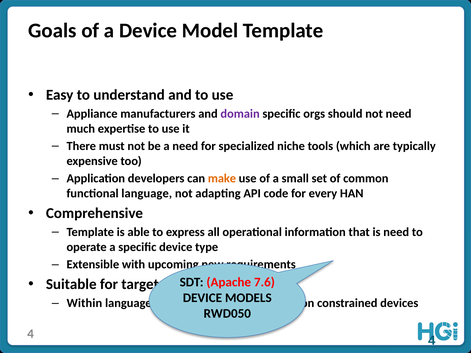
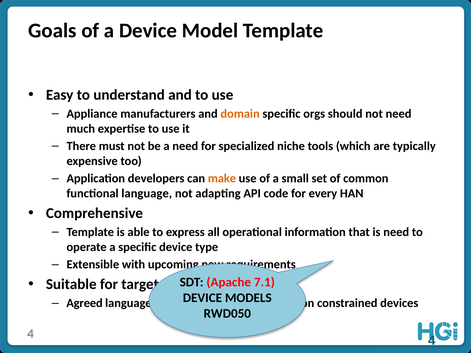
domain colour: purple -> orange
7.6: 7.6 -> 7.1
Within: Within -> Agreed
